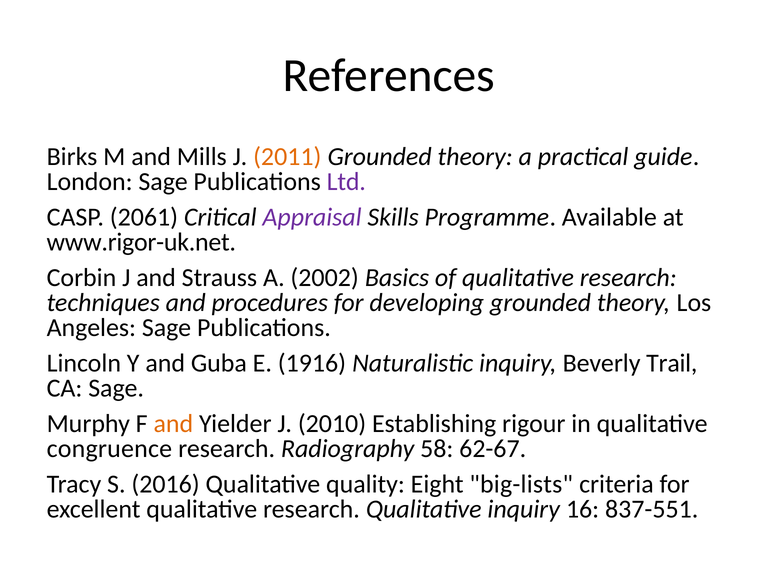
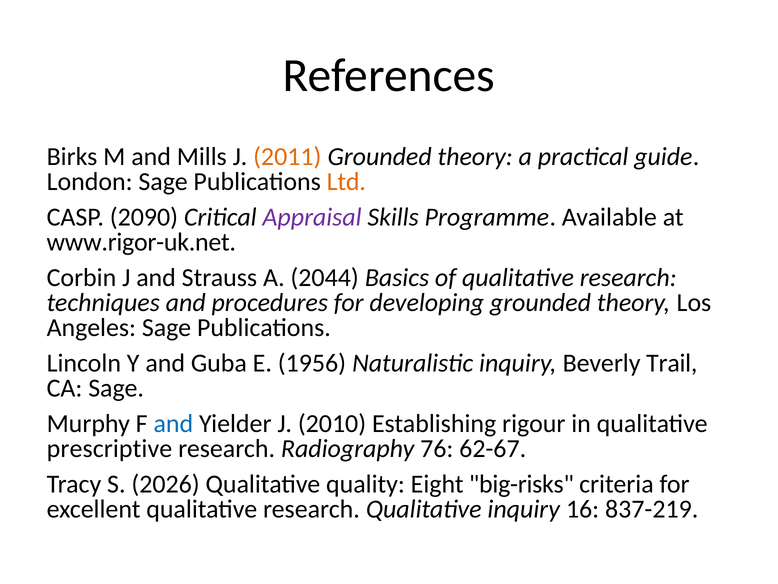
Ltd colour: purple -> orange
2061: 2061 -> 2090
2002: 2002 -> 2044
1916: 1916 -> 1956
and at (173, 423) colour: orange -> blue
congruence: congruence -> prescriptive
58: 58 -> 76
2016: 2016 -> 2026
big-lists: big-lists -> big-risks
837-551: 837-551 -> 837-219
